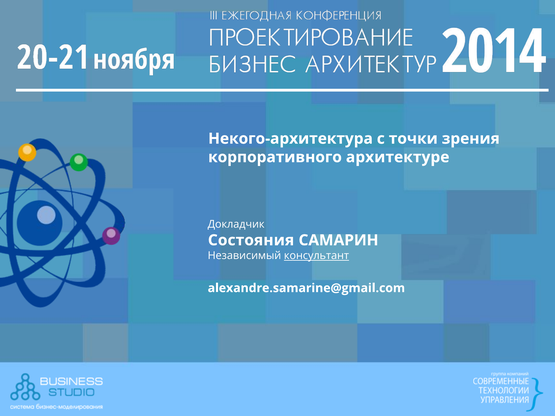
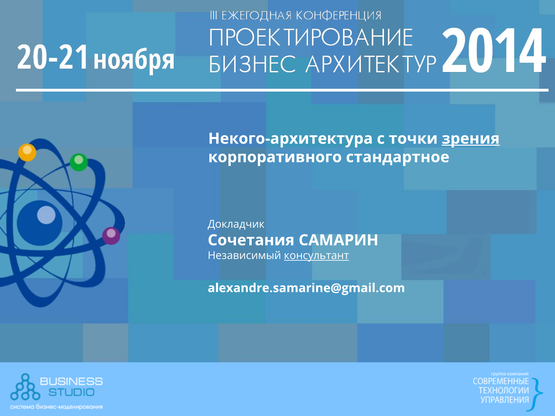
зрения underline: none -> present
архитектуре: архитектуре -> стандартное
Состояния: Состояния -> Сочетания
